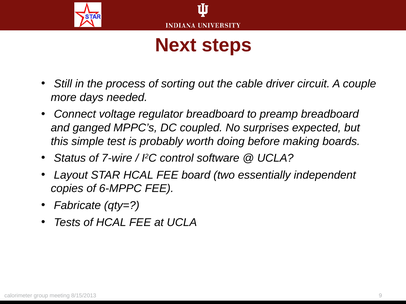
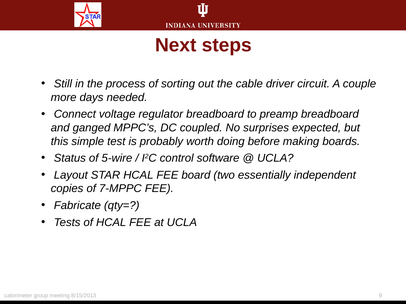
7-wire: 7-wire -> 5-wire
6-MPPC: 6-MPPC -> 7-MPPC
